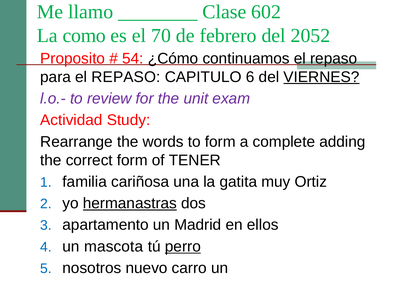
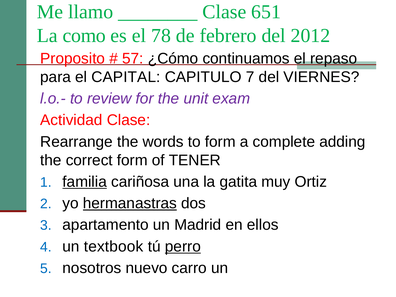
602: 602 -> 651
70: 70 -> 78
2052: 2052 -> 2012
54: 54 -> 57
para el REPASO: REPASO -> CAPITAL
6: 6 -> 7
VIERNES underline: present -> none
Actividad Study: Study -> Clase
familia underline: none -> present
mascota: mascota -> textbook
